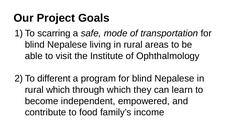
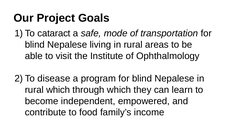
scarring: scarring -> cataract
different: different -> disease
